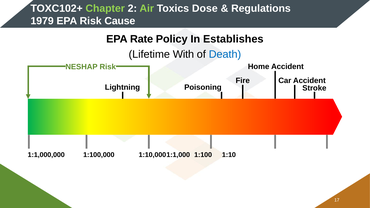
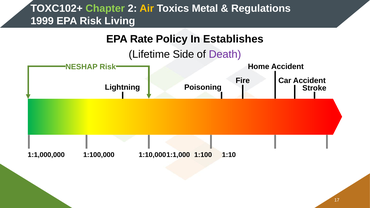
Air colour: light green -> yellow
Dose: Dose -> Metal
1979: 1979 -> 1999
Cause: Cause -> Living
With: With -> Side
Death colour: blue -> purple
